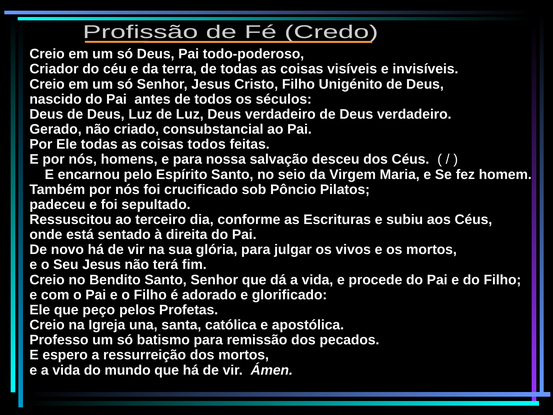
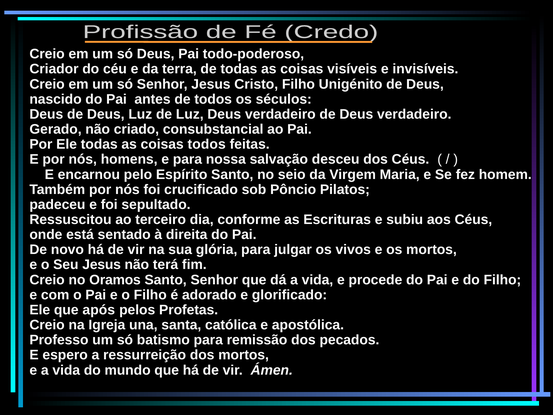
Bendito: Bendito -> Oramos
peço: peço -> após
